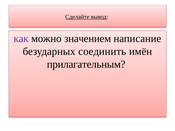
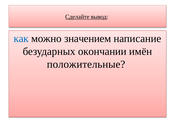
как colour: purple -> blue
соединить: соединить -> окончании
прилагательным: прилагательным -> положительные
